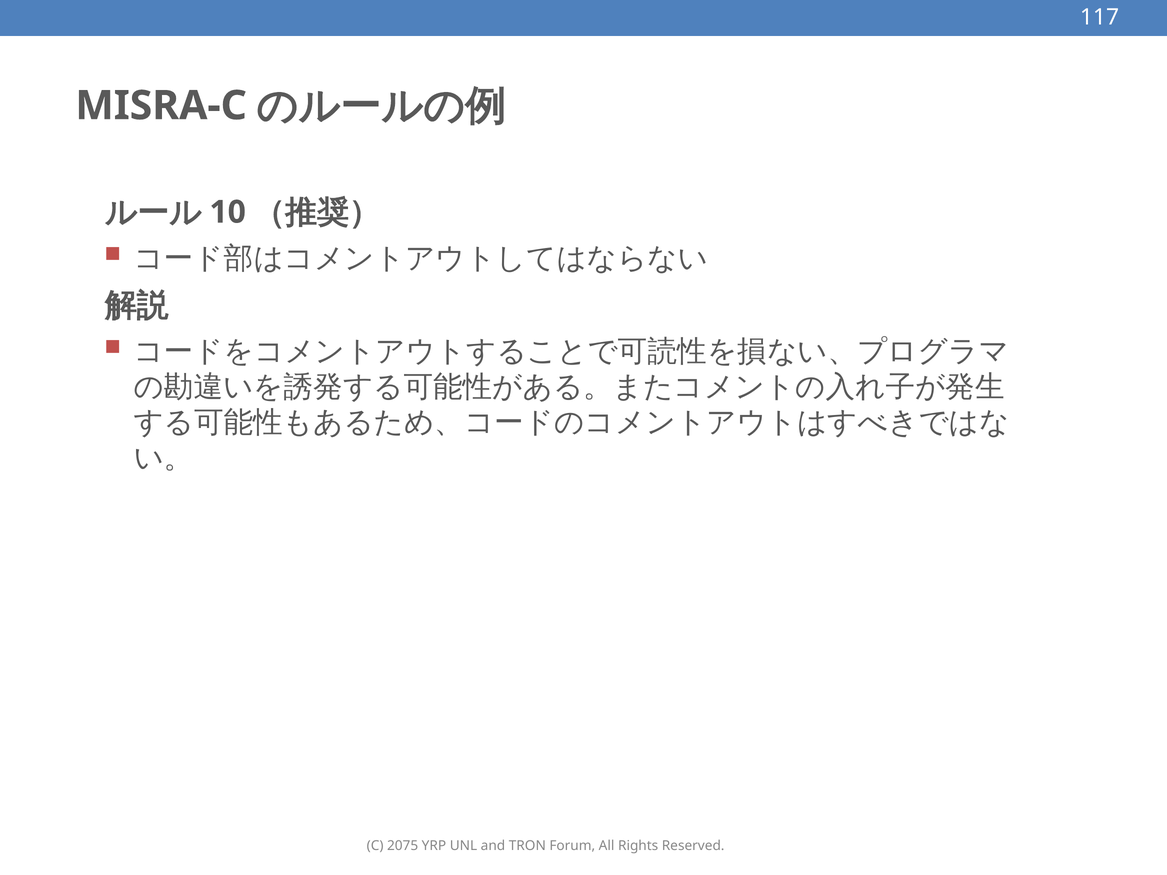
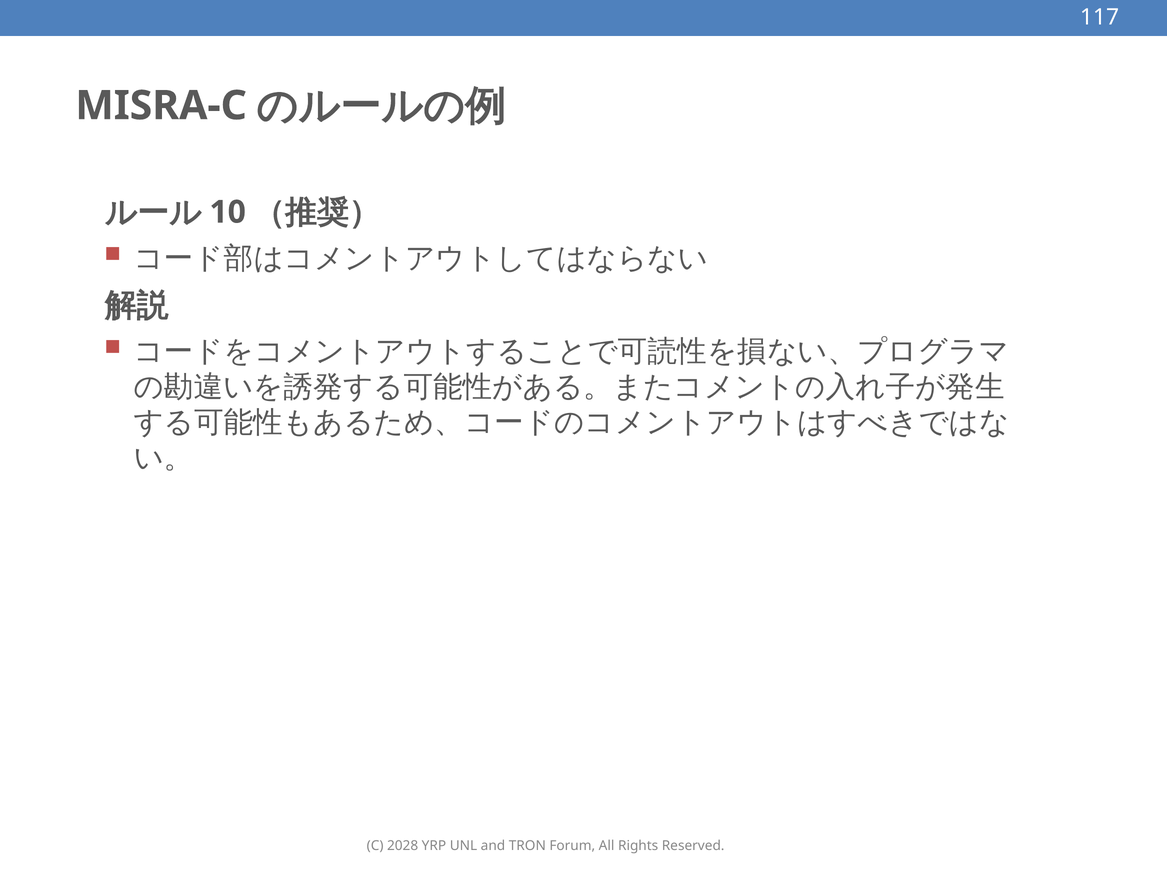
2075: 2075 -> 2028
